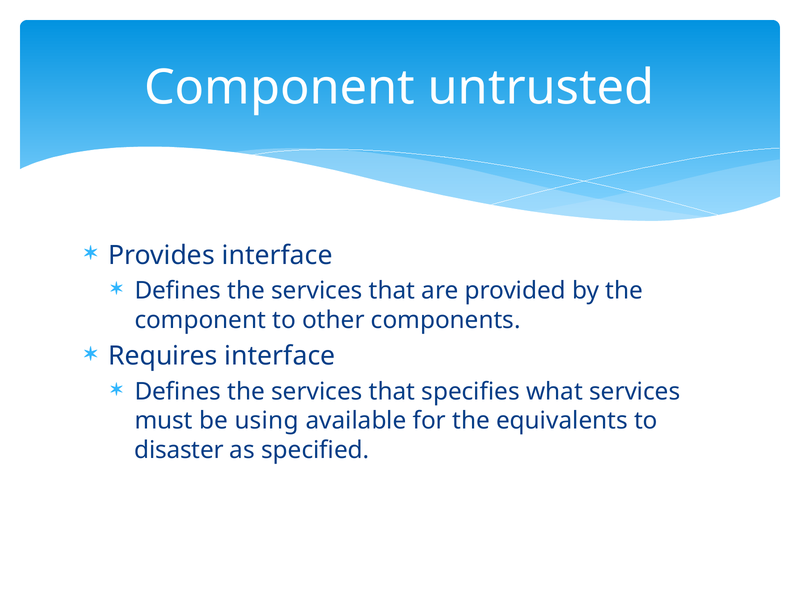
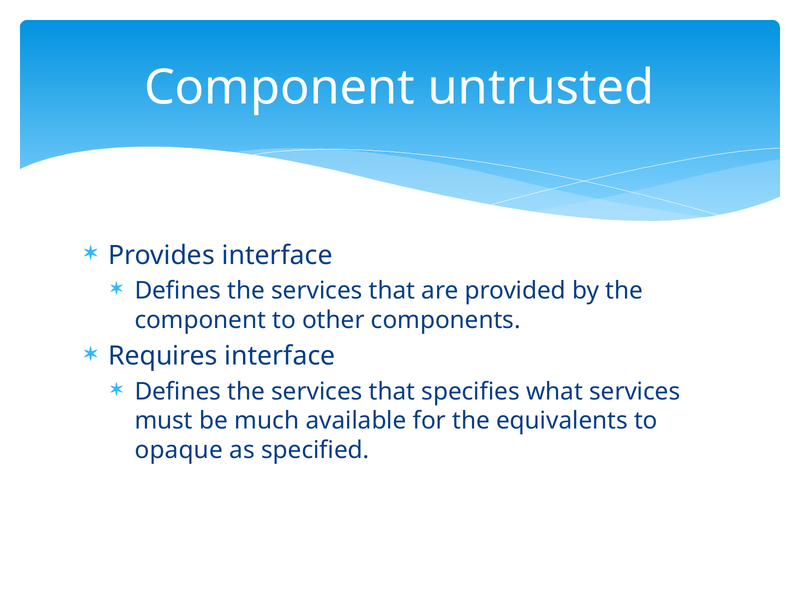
using: using -> much
disaster: disaster -> opaque
